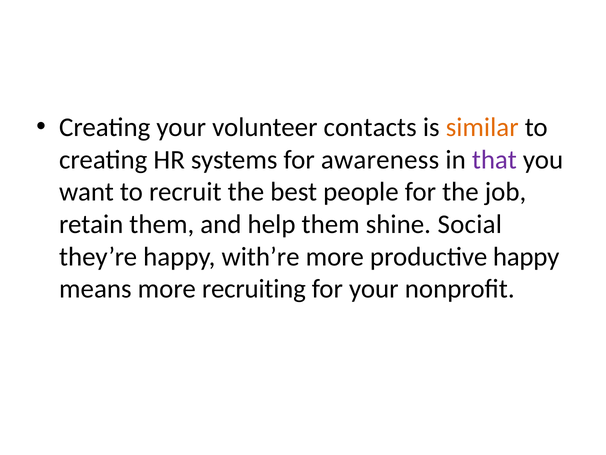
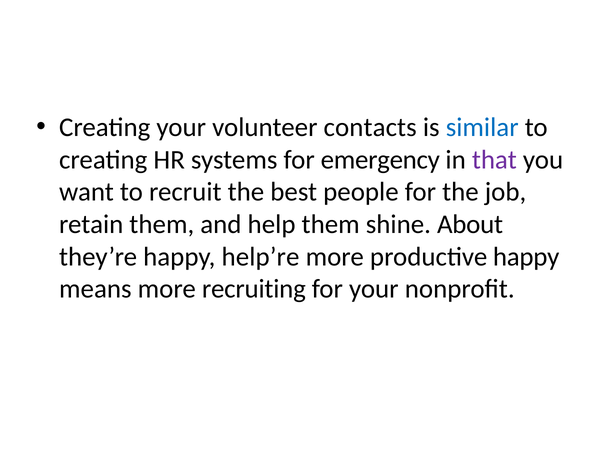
similar colour: orange -> blue
awareness: awareness -> emergency
Social: Social -> About
with’re: with’re -> help’re
